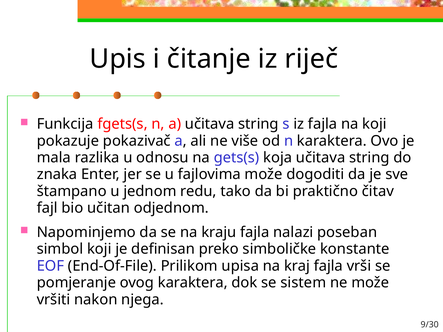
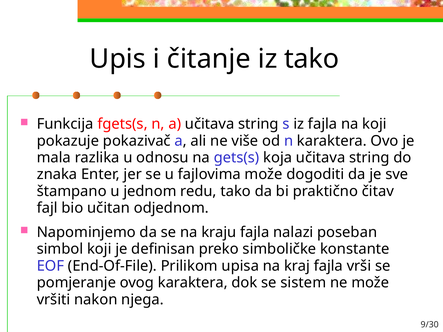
iz riječ: riječ -> tako
